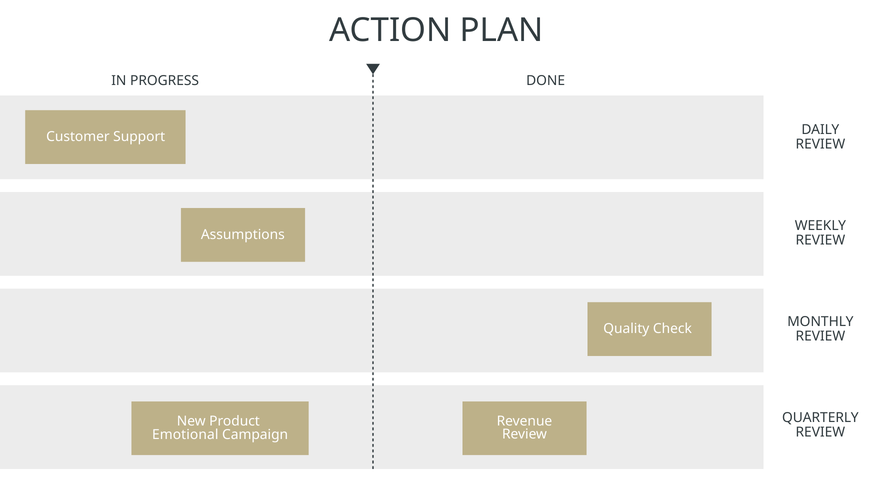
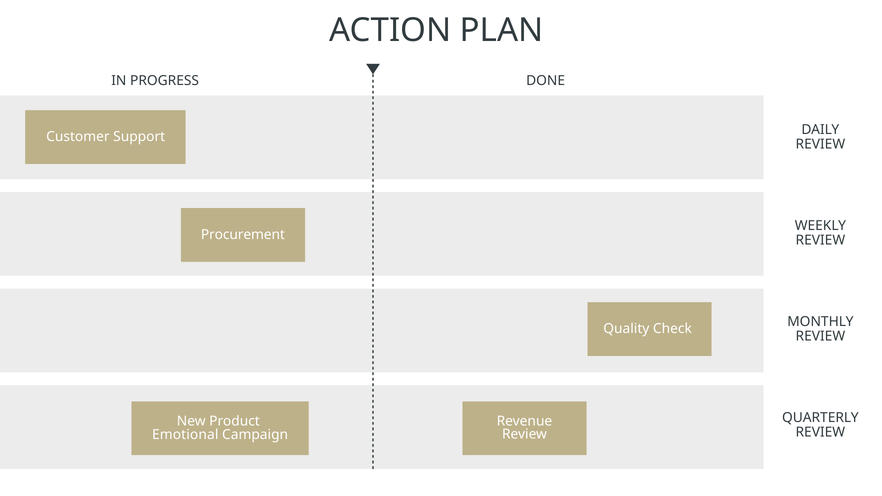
Assumptions: Assumptions -> Procurement
